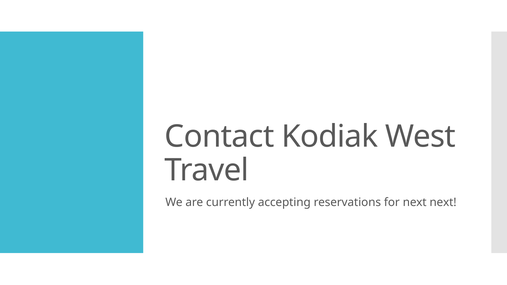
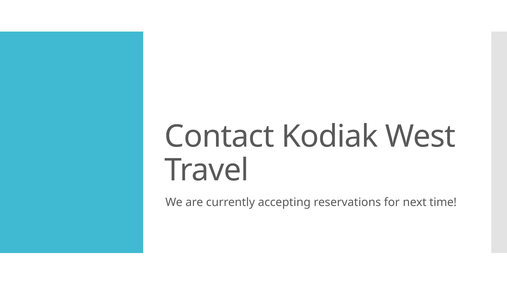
next next: next -> time
